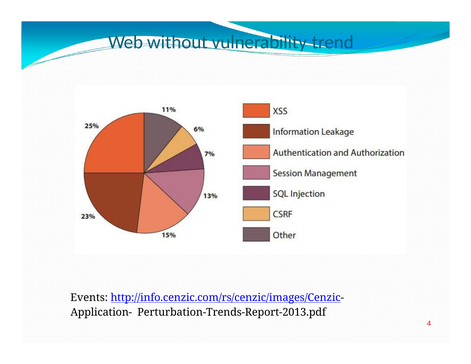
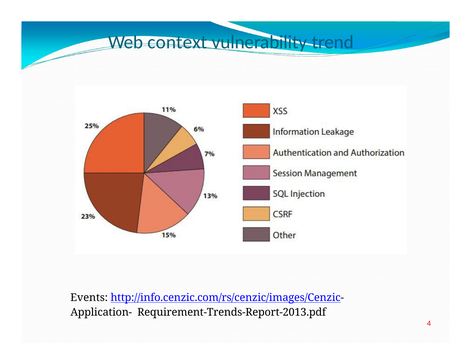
without: without -> context
Perturbation‐Trends‐Report‐2013.pdf: Perturbation‐Trends‐Report‐2013.pdf -> Requirement‐Trends‐Report‐2013.pdf
